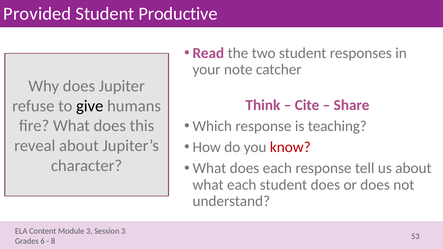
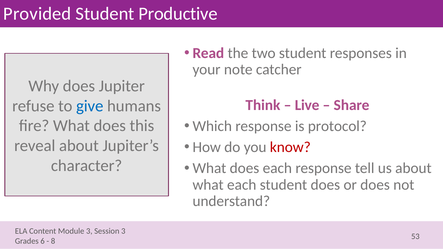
Cite: Cite -> Live
give colour: black -> blue
teaching: teaching -> protocol
